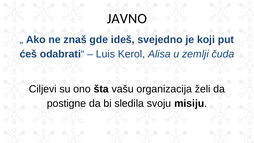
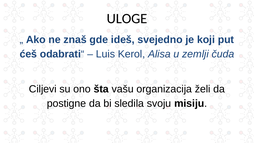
JAVNO: JAVNO -> ULOGE
